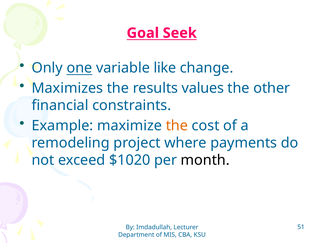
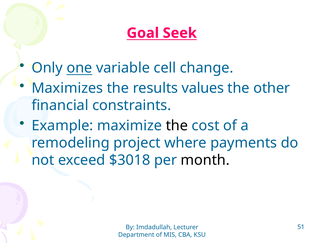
like: like -> cell
the at (177, 126) colour: orange -> black
$1020: $1020 -> $3018
